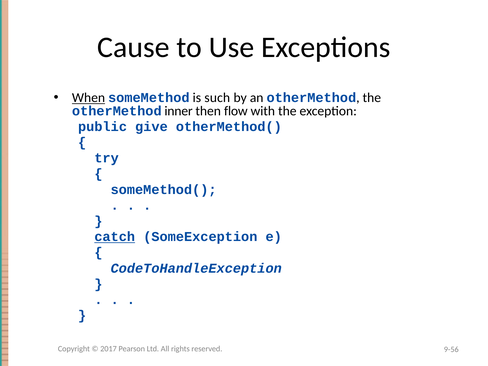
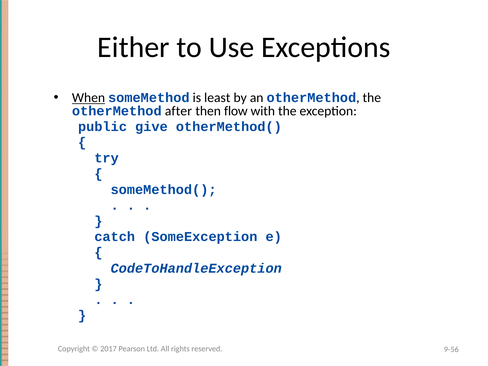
Cause: Cause -> Either
such: such -> least
inner: inner -> after
catch underline: present -> none
